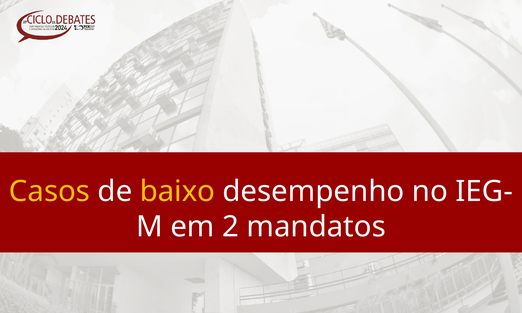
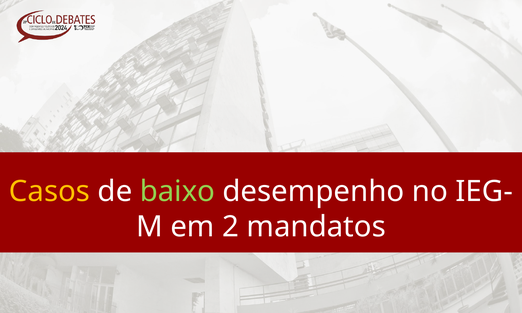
baixo colour: yellow -> light green
